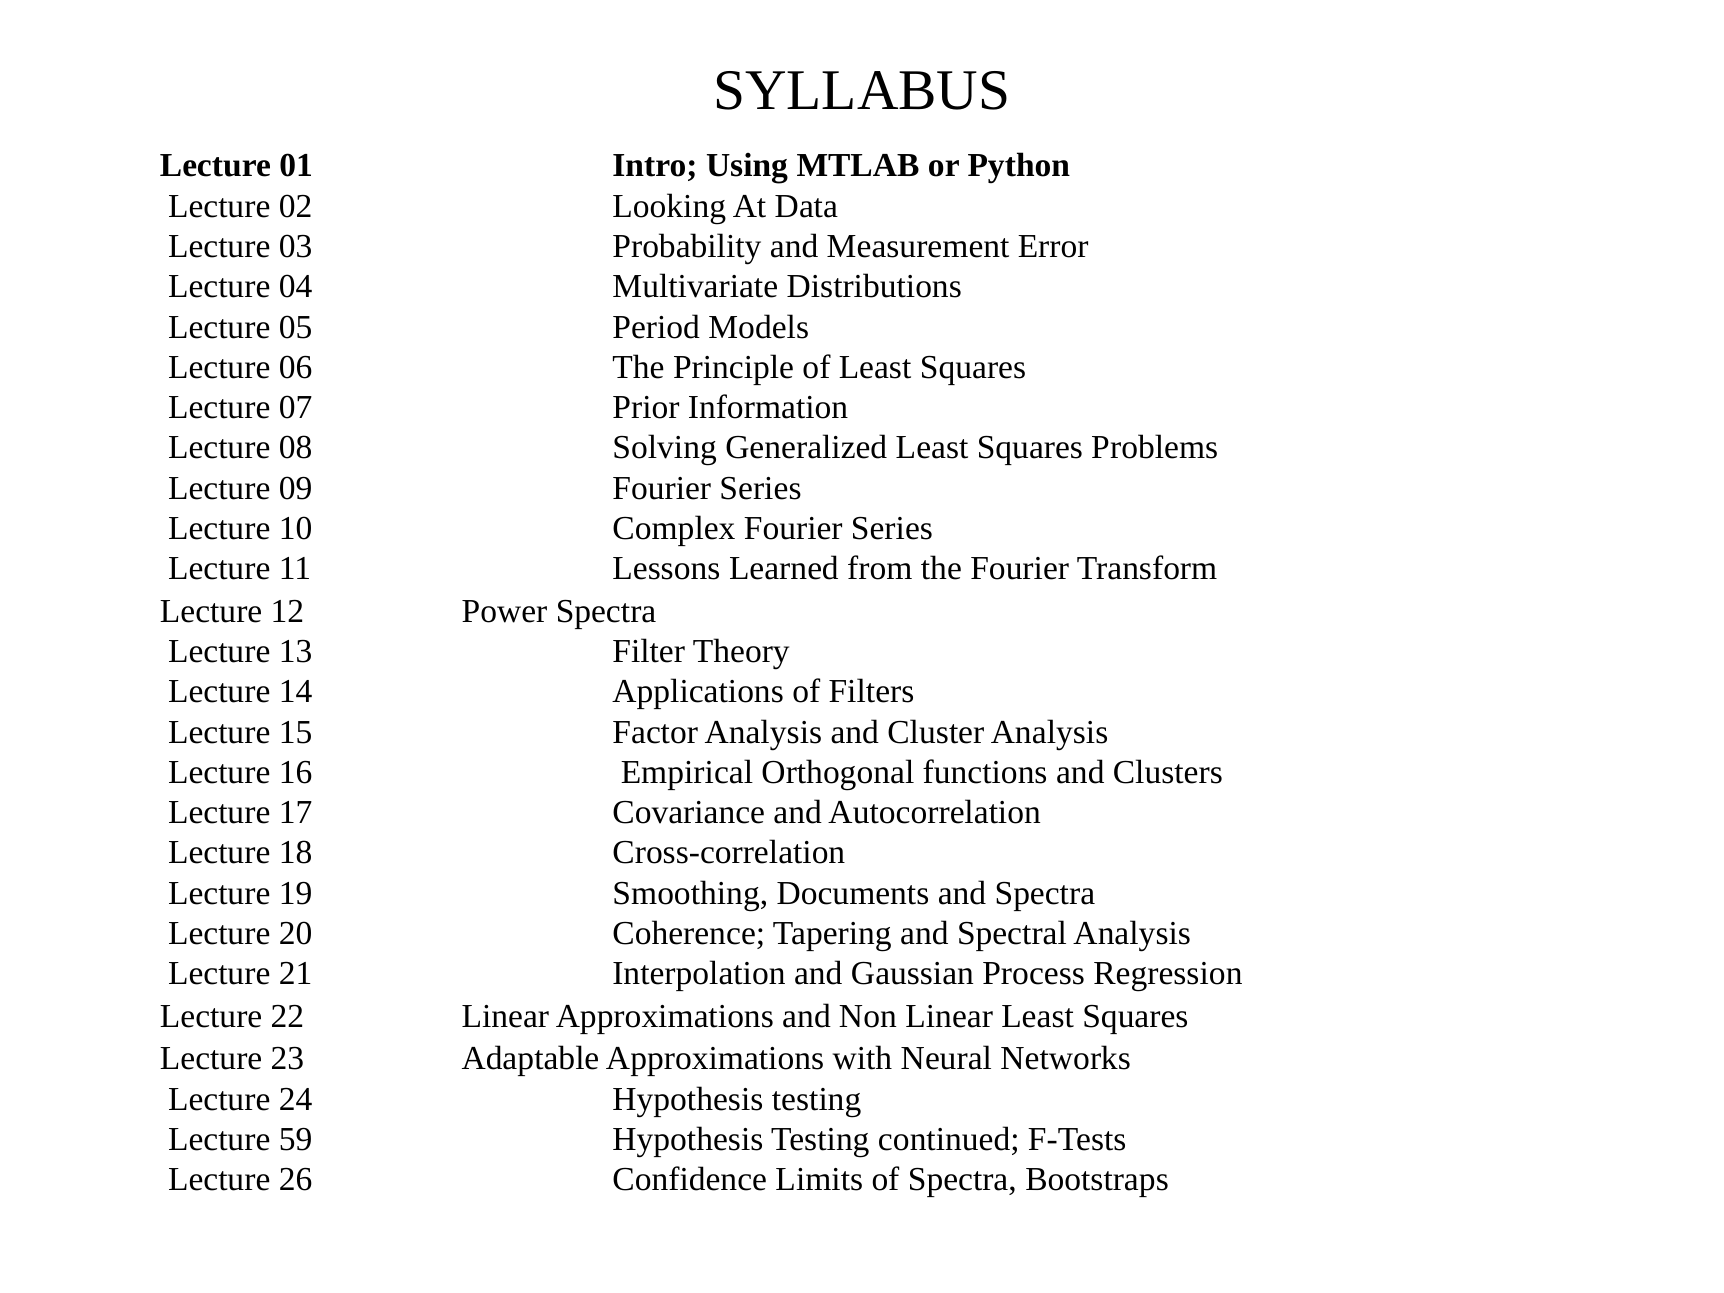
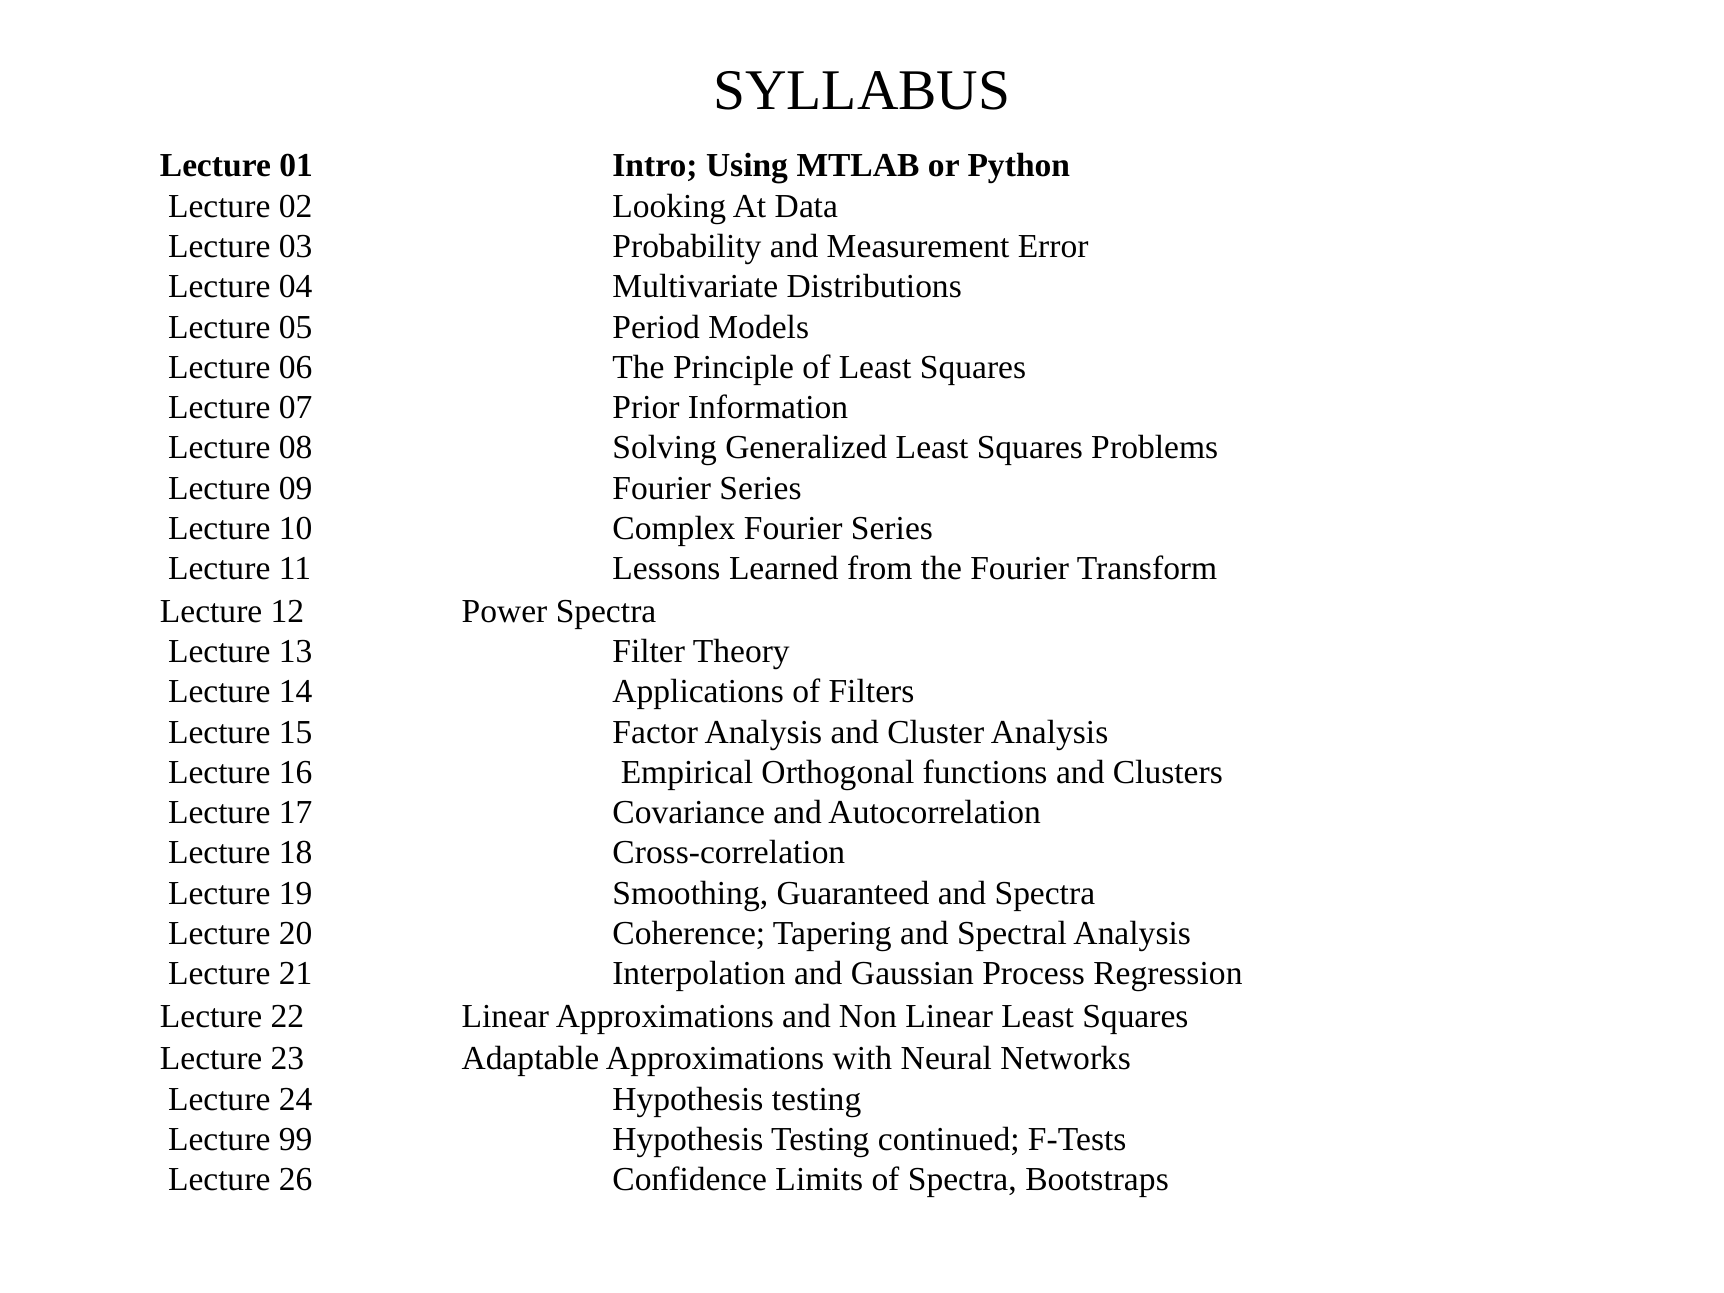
Documents: Documents -> Guaranteed
59: 59 -> 99
